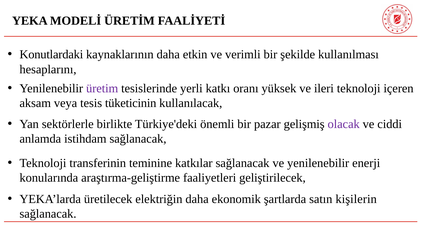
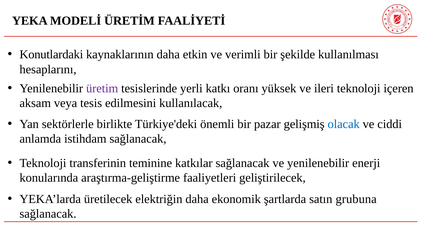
tüketicinin: tüketicinin -> edilmesini
olacak colour: purple -> blue
kişilerin: kişilerin -> grubuna
